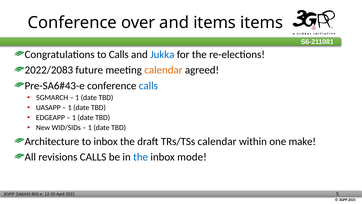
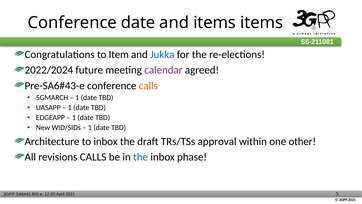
Conference over: over -> date
to Calls: Calls -> Item
2022/2083: 2022/2083 -> 2022/2024
calendar at (163, 70) colour: orange -> purple
calls at (148, 86) colour: blue -> orange
TRs/TSs calendar: calendar -> approval
make: make -> other
mode: mode -> phase
